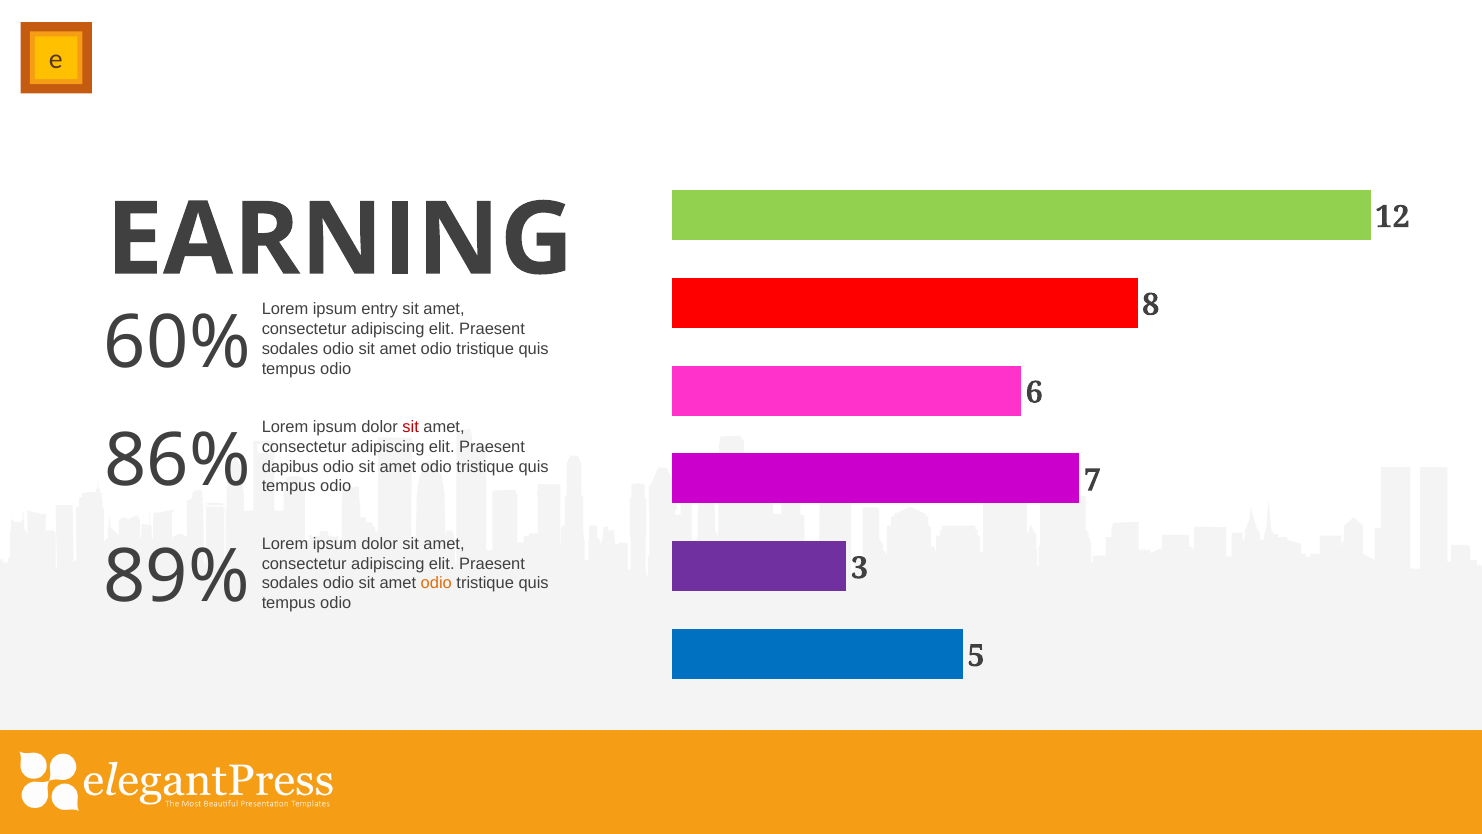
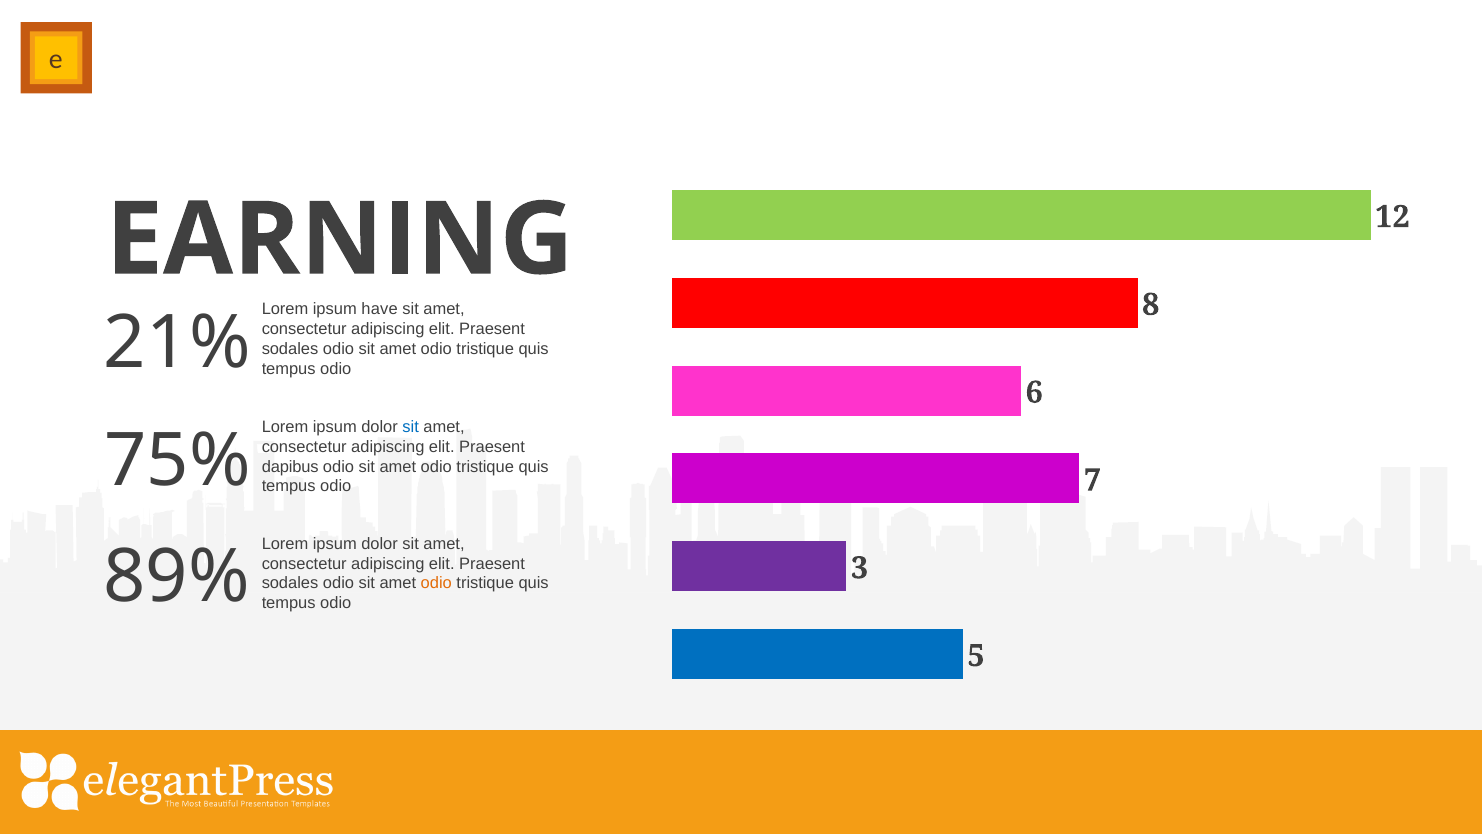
entry: entry -> have
60%: 60% -> 21%
sit at (411, 427) colour: red -> blue
86%: 86% -> 75%
